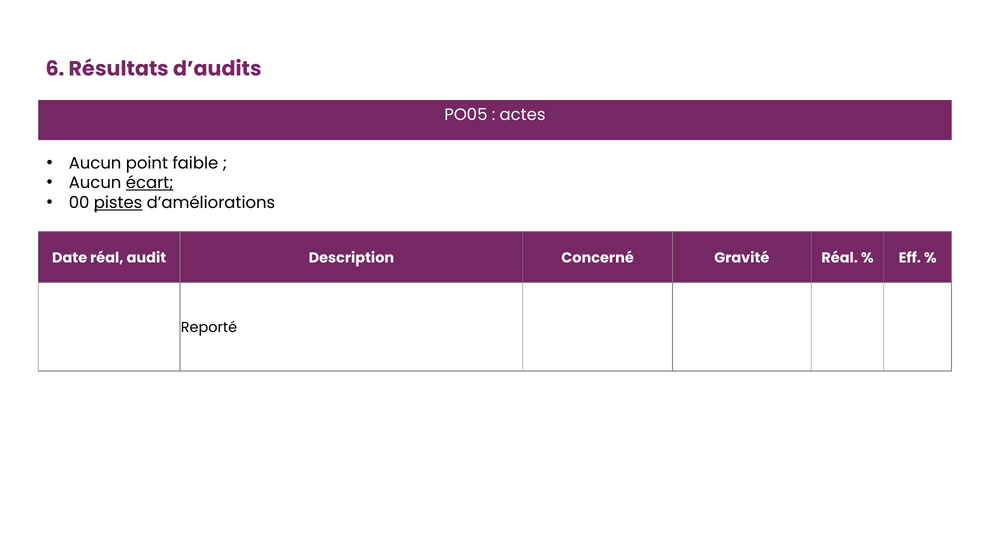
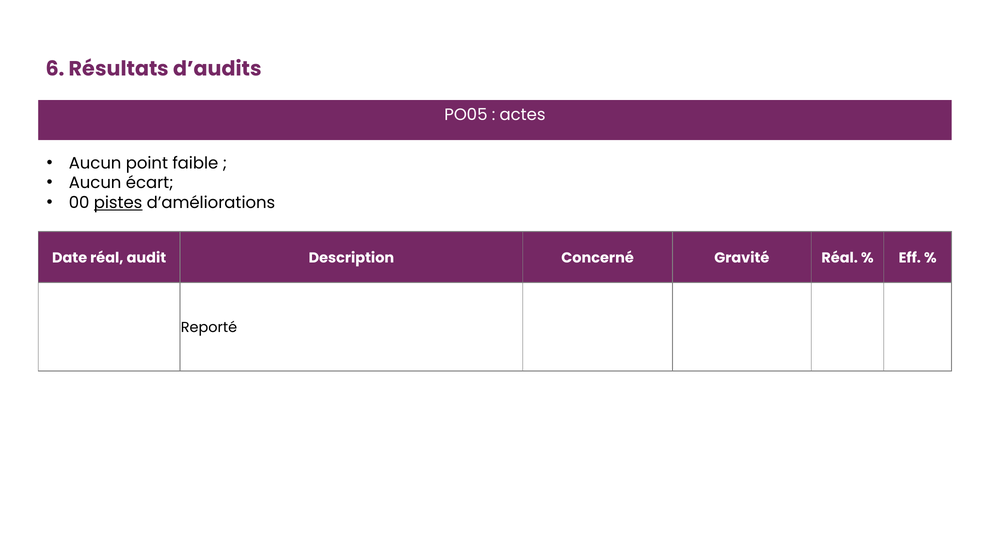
écart underline: present -> none
